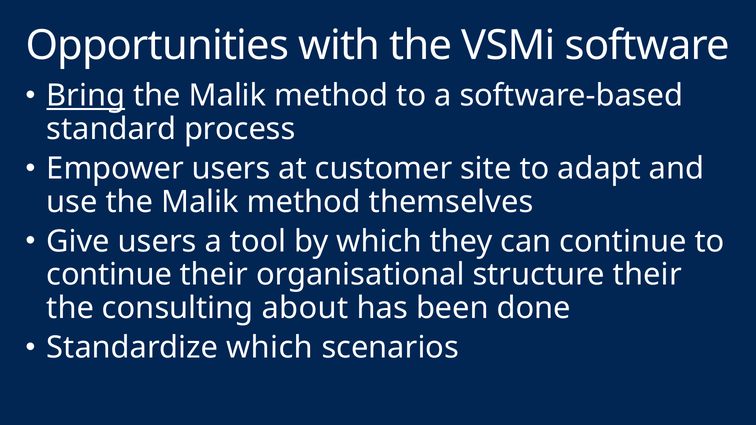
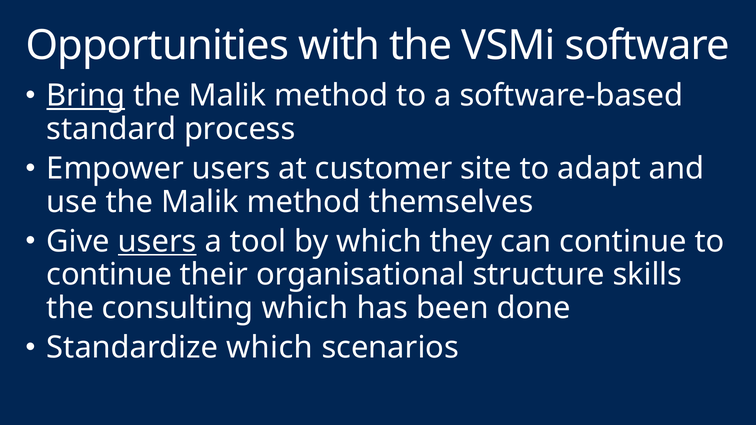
users at (157, 242) underline: none -> present
structure their: their -> skills
consulting about: about -> which
